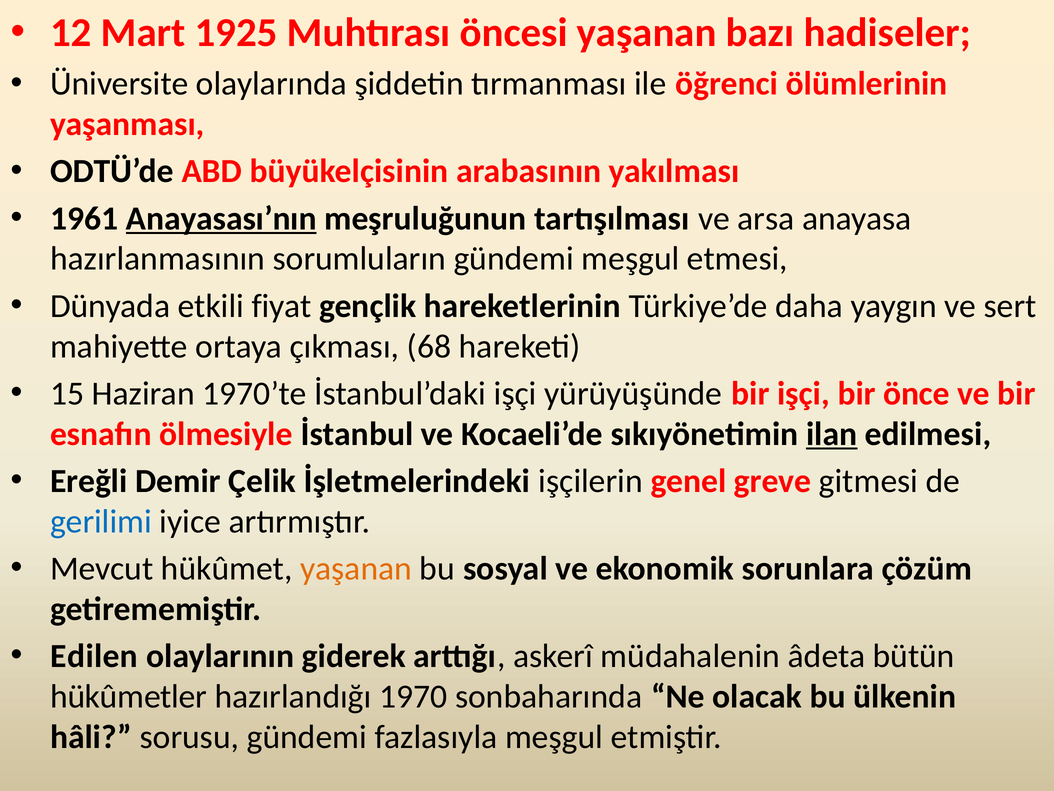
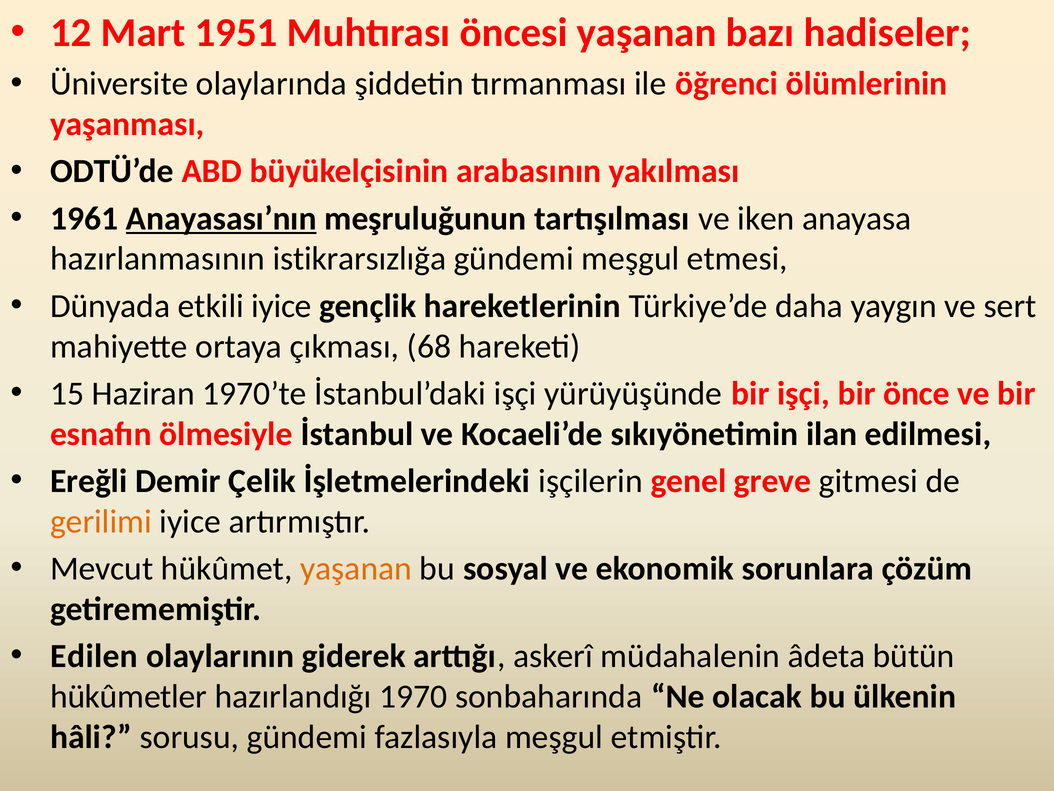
1925: 1925 -> 1951
arsa: arsa -> iken
sorumluların: sorumluların -> istikrarsızlığa
etkili fiyat: fiyat -> iyice
ilan underline: present -> none
gerilimi colour: blue -> orange
